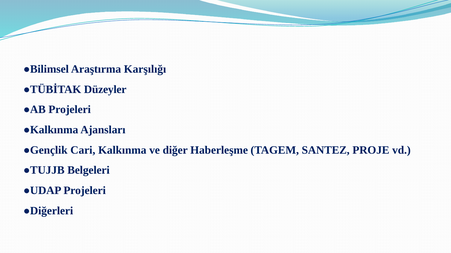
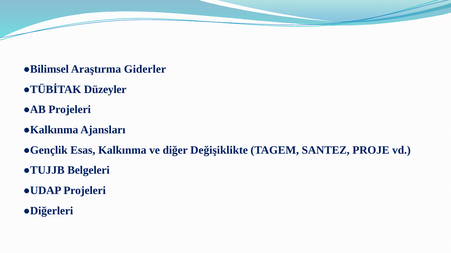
Karşılığı: Karşılığı -> Giderler
Cari: Cari -> Esas
Haberleşme: Haberleşme -> Değişiklikte
